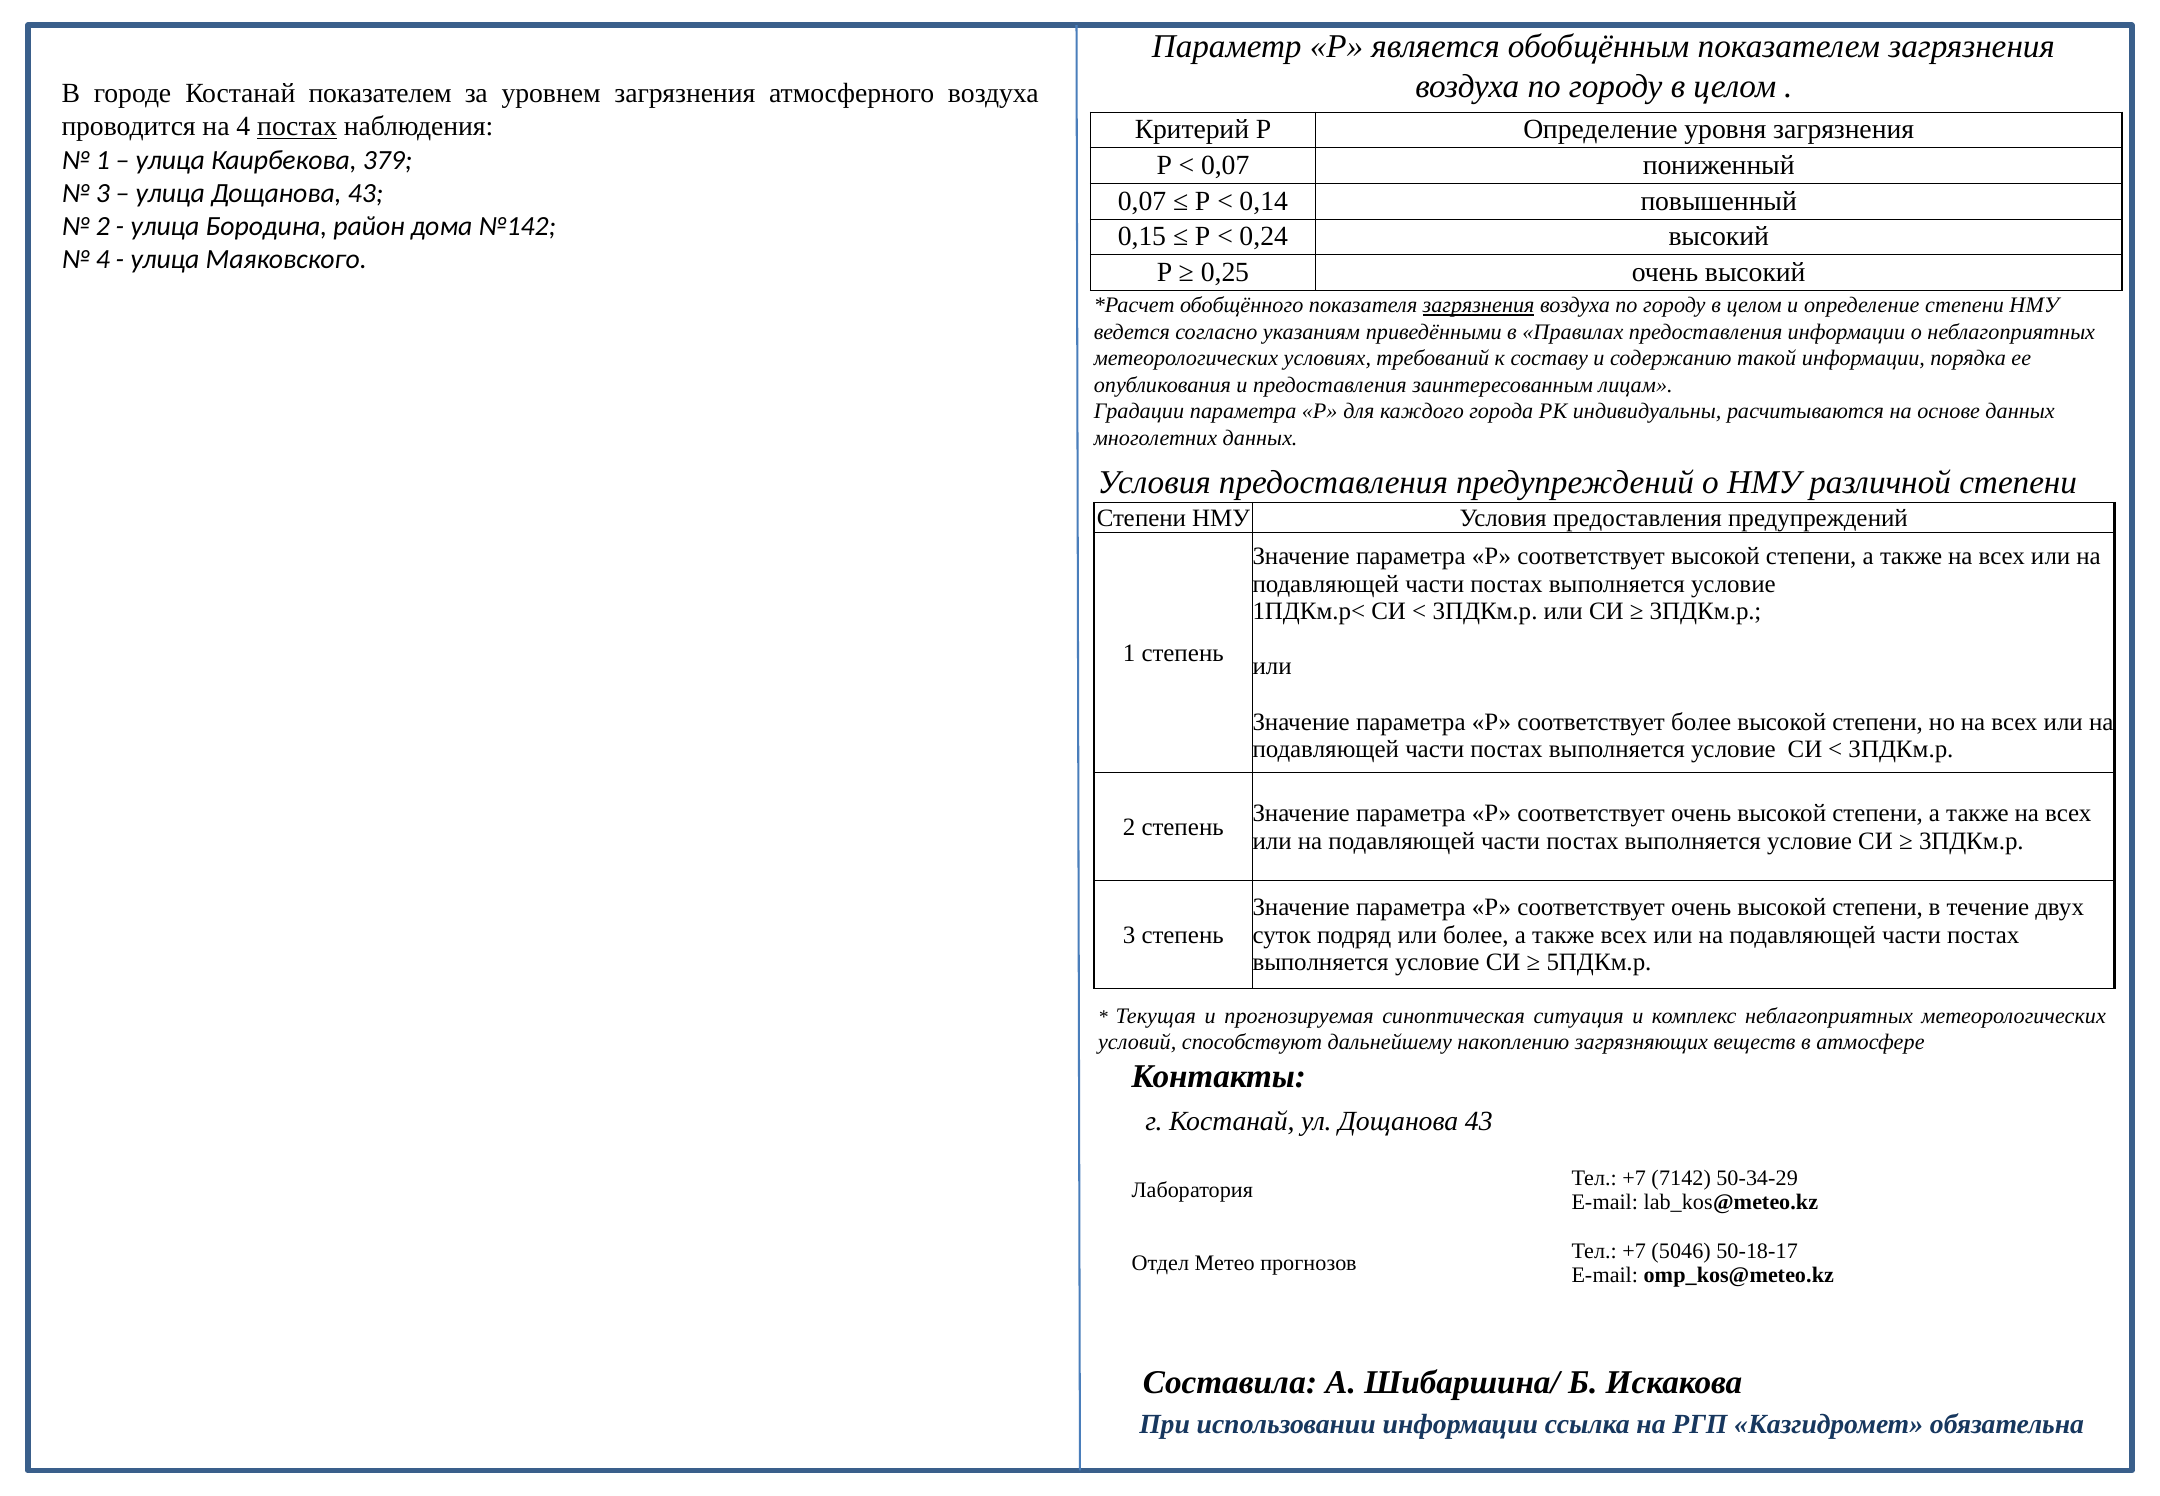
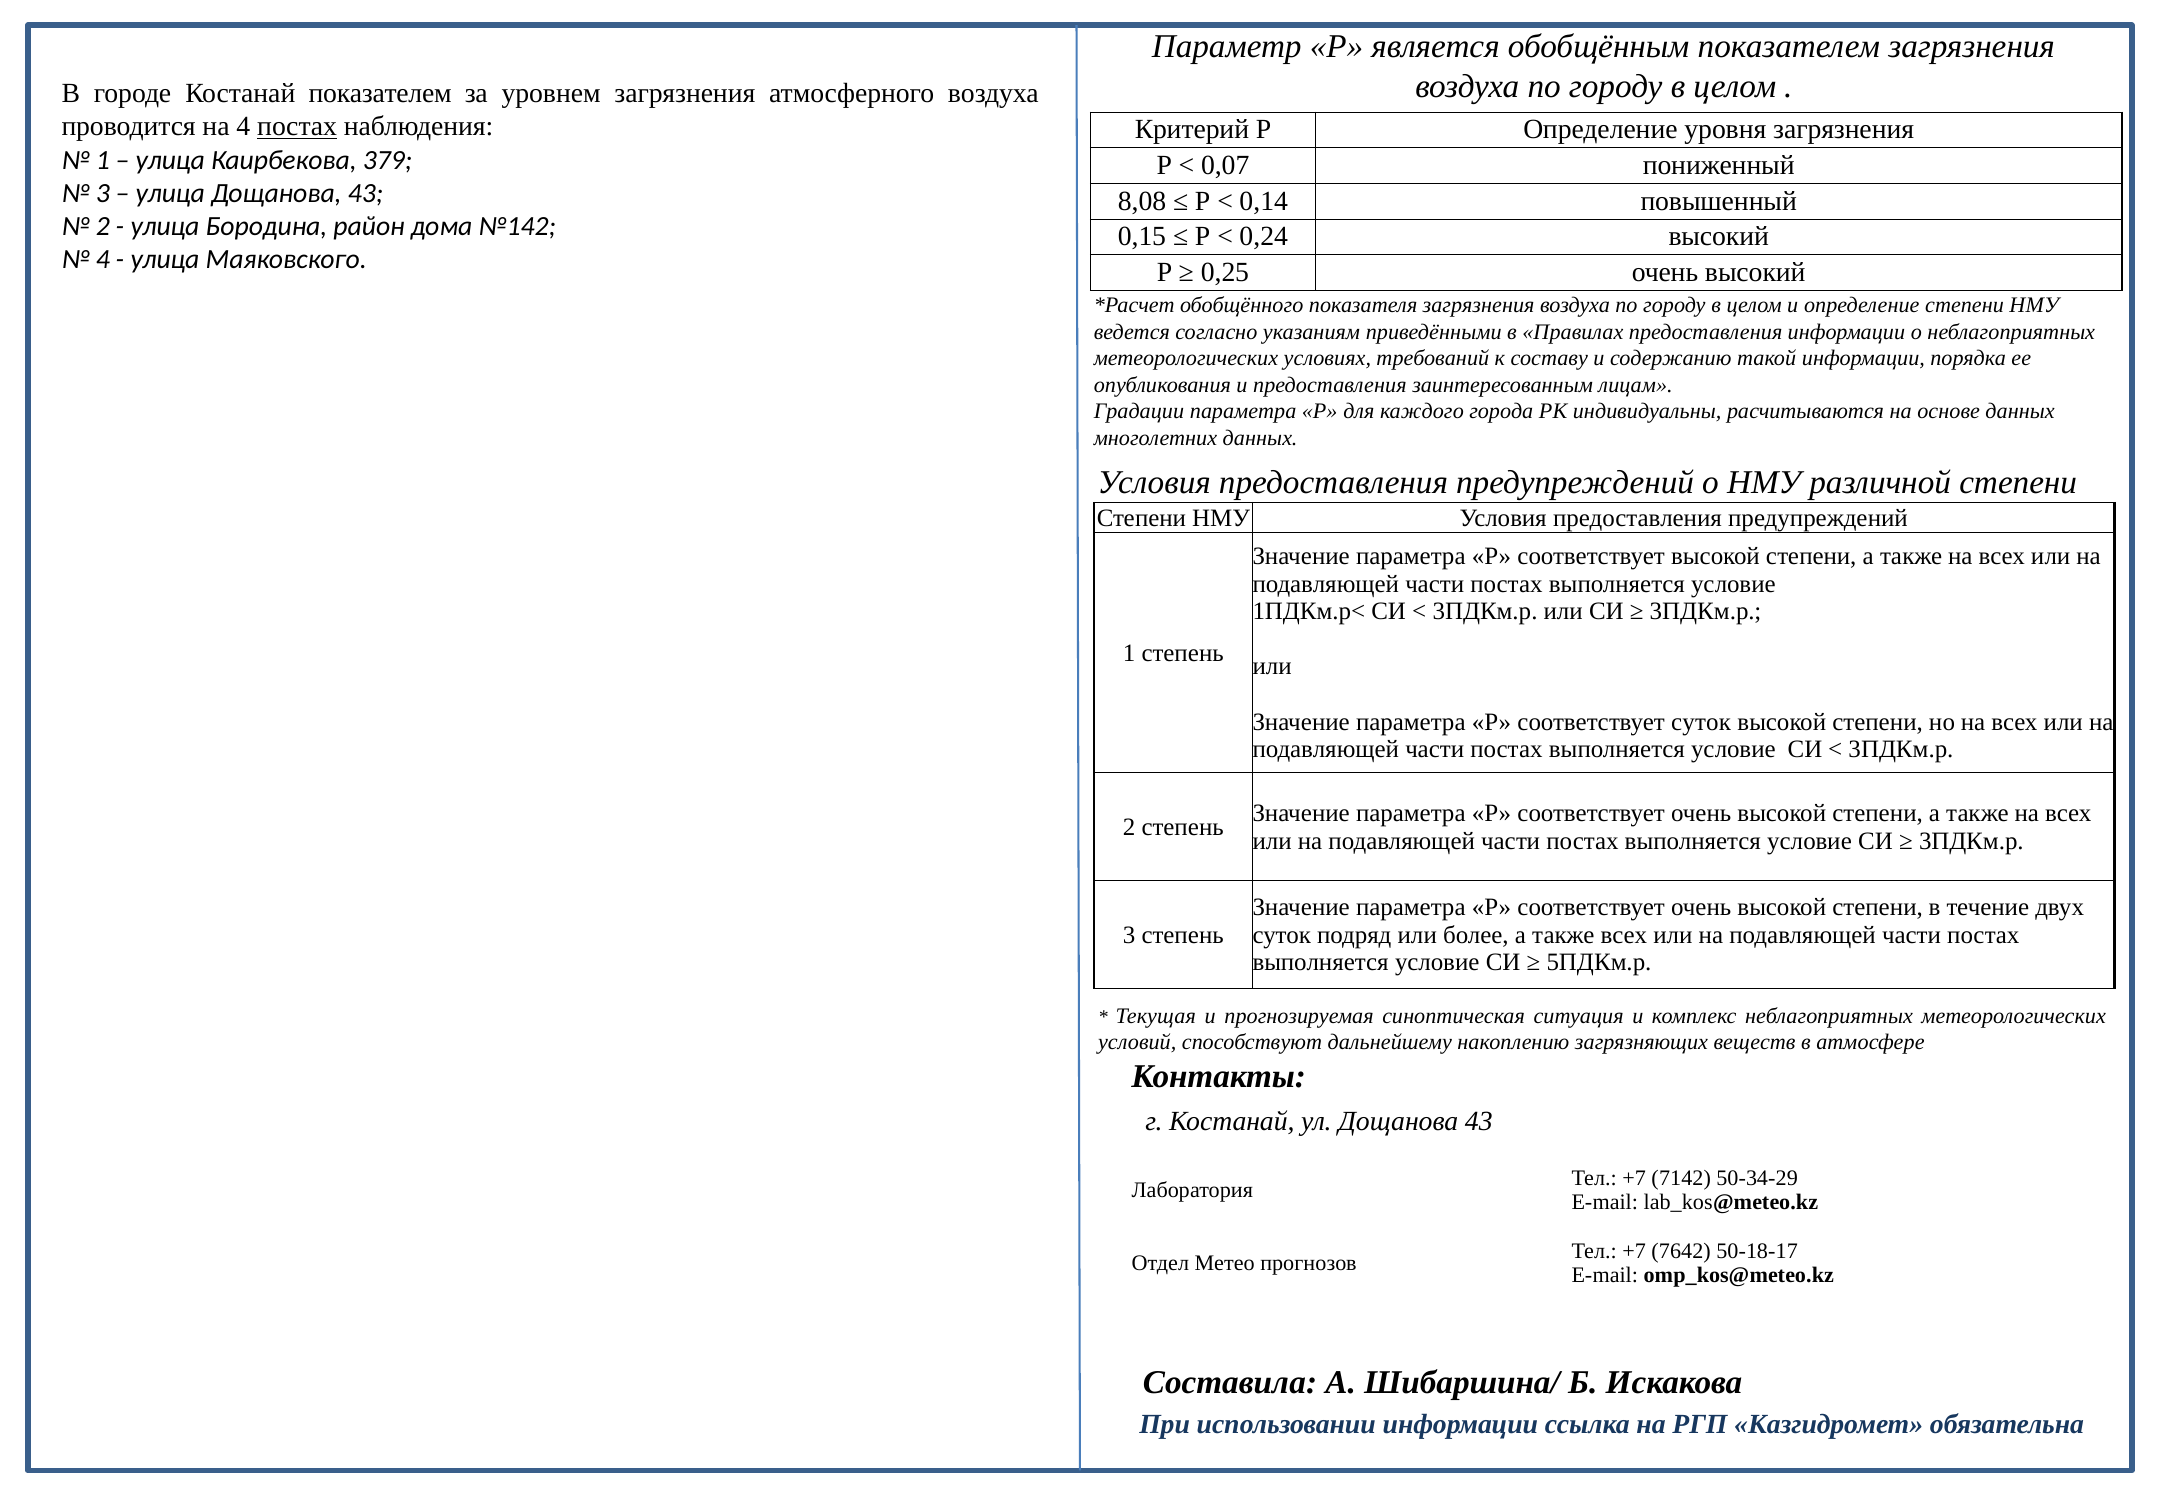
0,07 at (1142, 201): 0,07 -> 8,08
загрязнения at (1478, 305) underline: present -> none
соответствует более: более -> суток
5046: 5046 -> 7642
